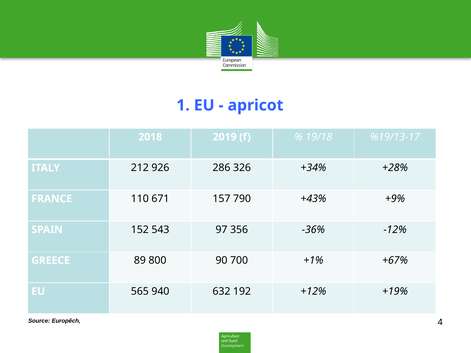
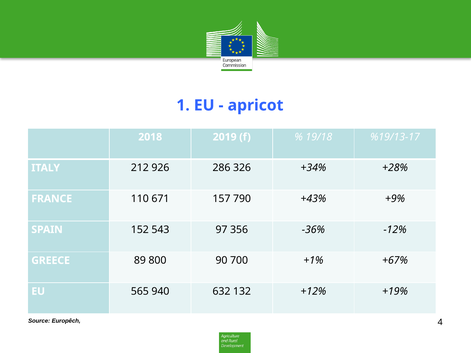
192: 192 -> 132
